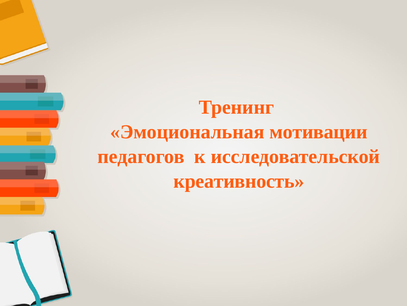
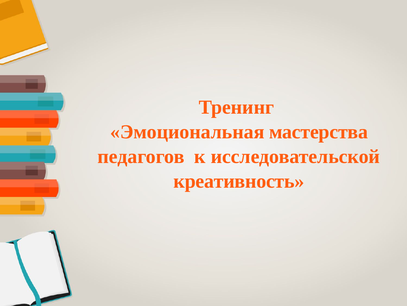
мотивации: мотивации -> мастерства
